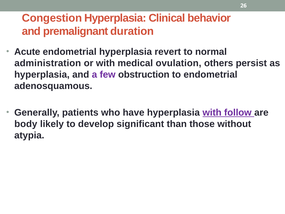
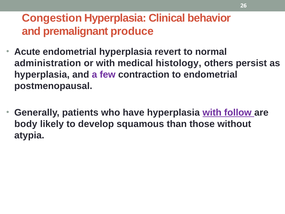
duration: duration -> produce
ovulation: ovulation -> histology
obstruction: obstruction -> contraction
adenosquamous: adenosquamous -> postmenopausal
significant: significant -> squamous
